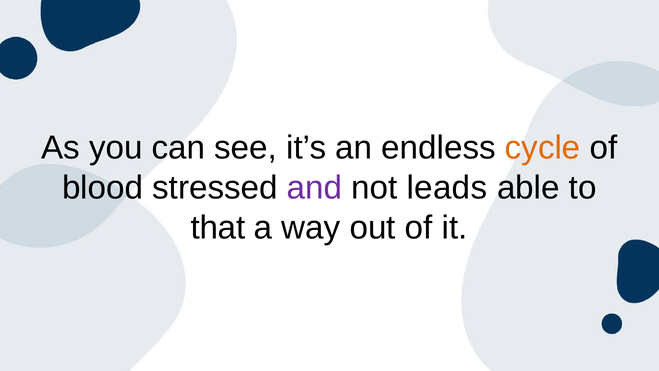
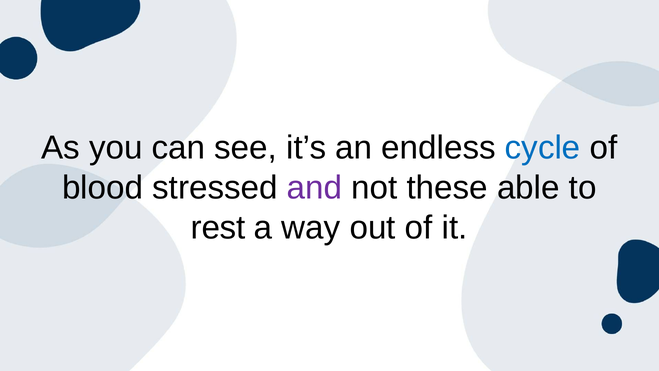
cycle colour: orange -> blue
leads: leads -> these
that: that -> rest
